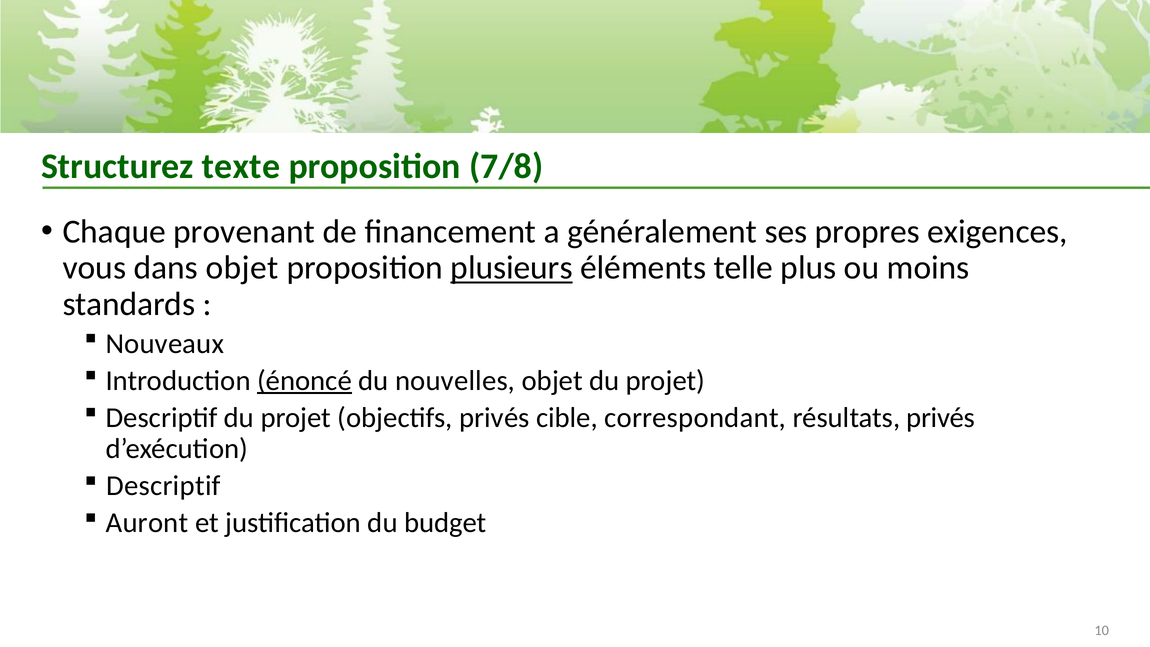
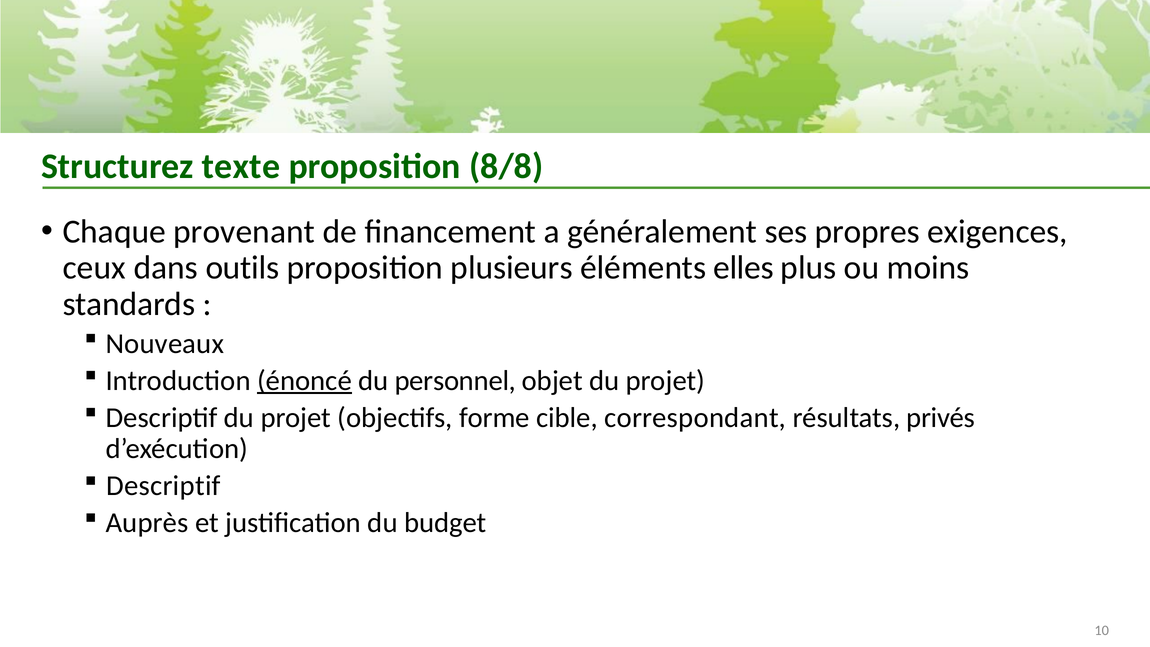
7/8: 7/8 -> 8/8
vous: vous -> ceux
dans objet: objet -> outils
plusieurs underline: present -> none
telle: telle -> elles
nouvelles: nouvelles -> personnel
objectifs privés: privés -> forme
Auront: Auront -> Auprès
